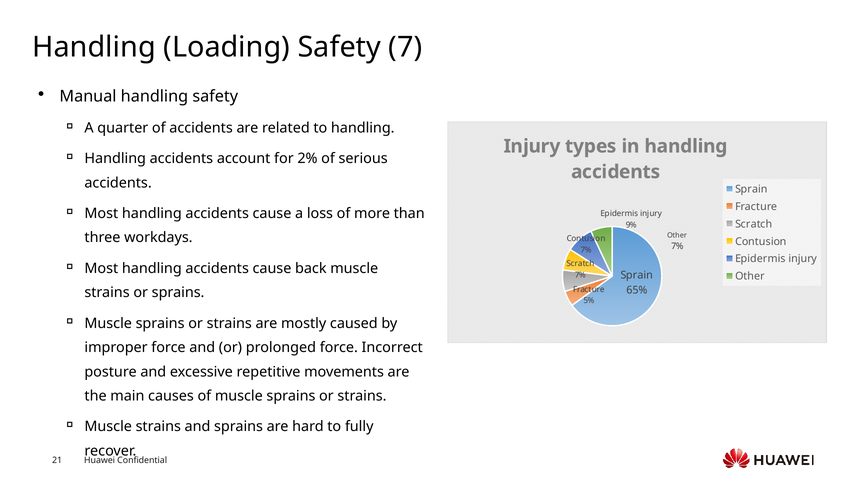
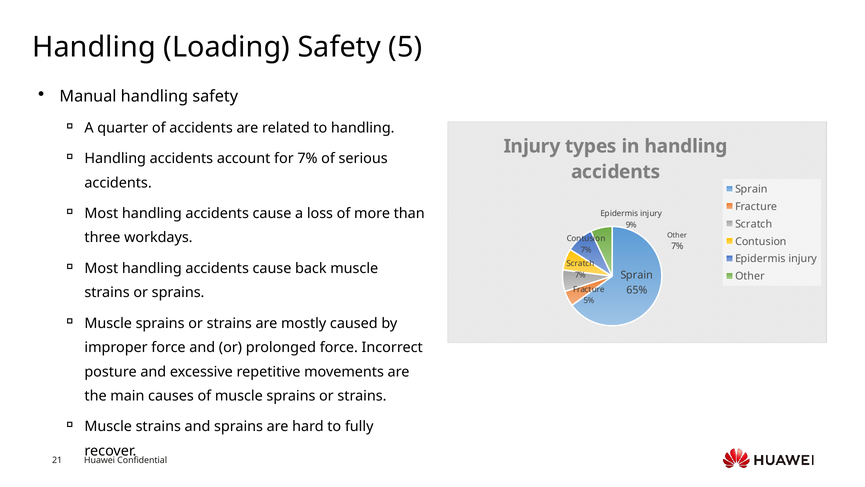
7: 7 -> 5
for 2%: 2% -> 7%
